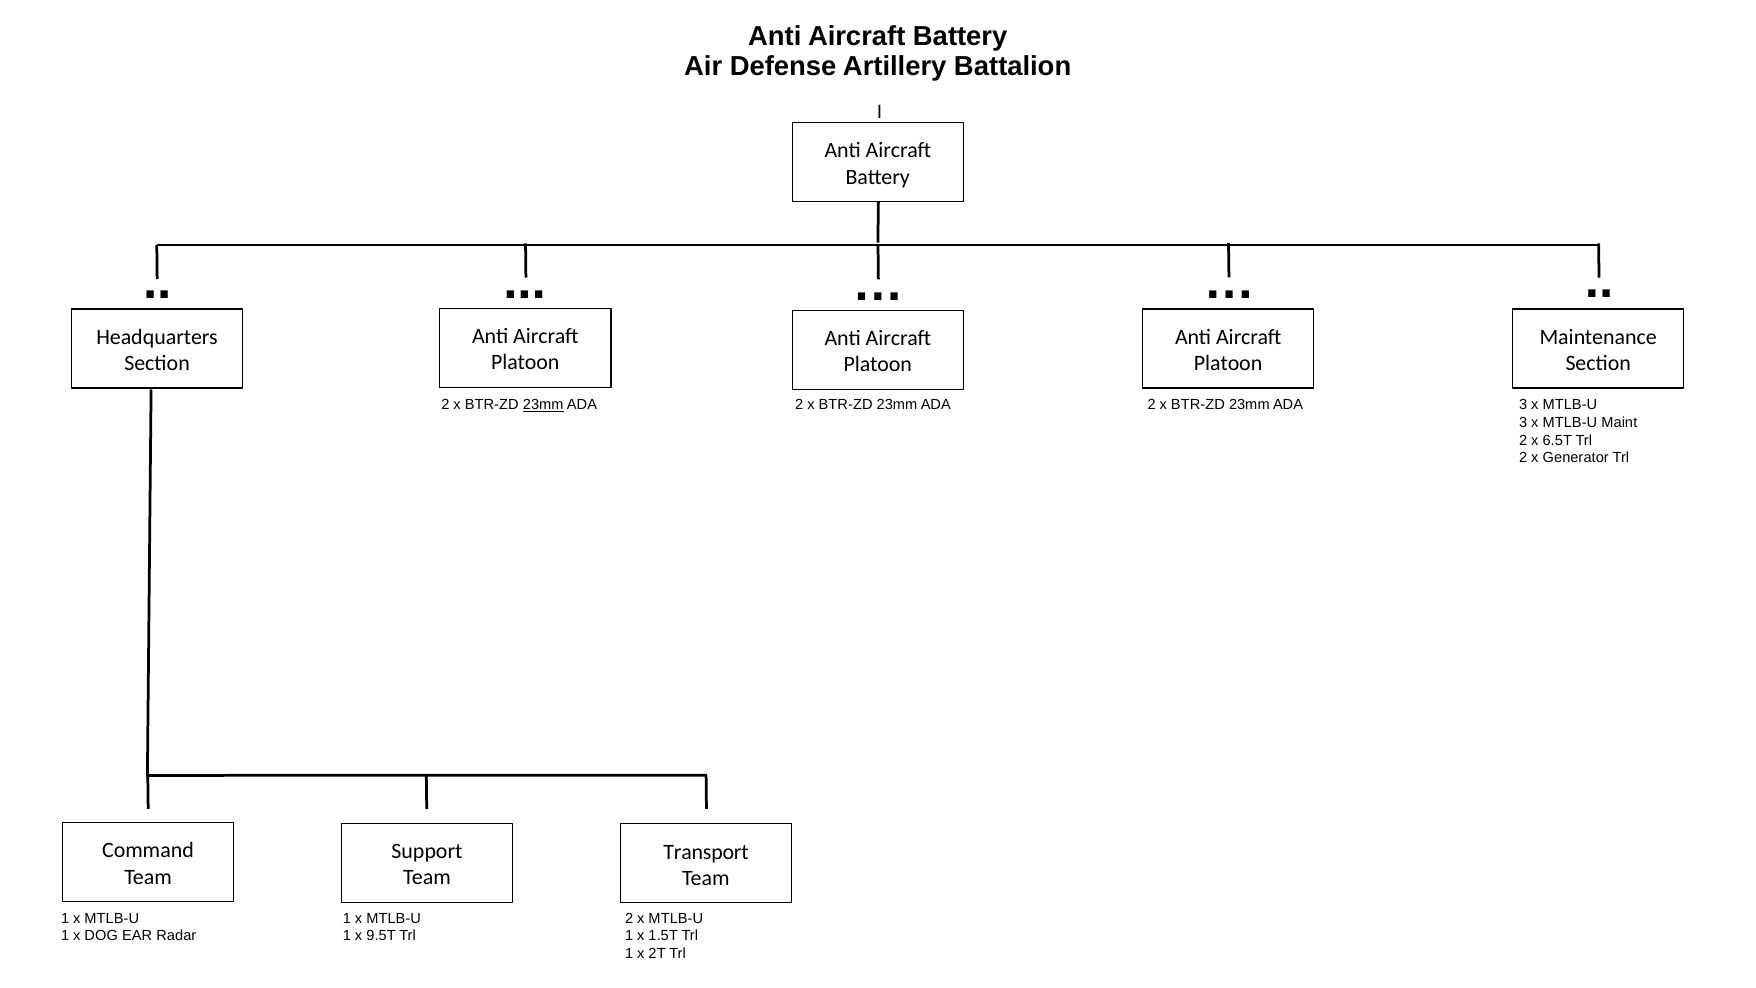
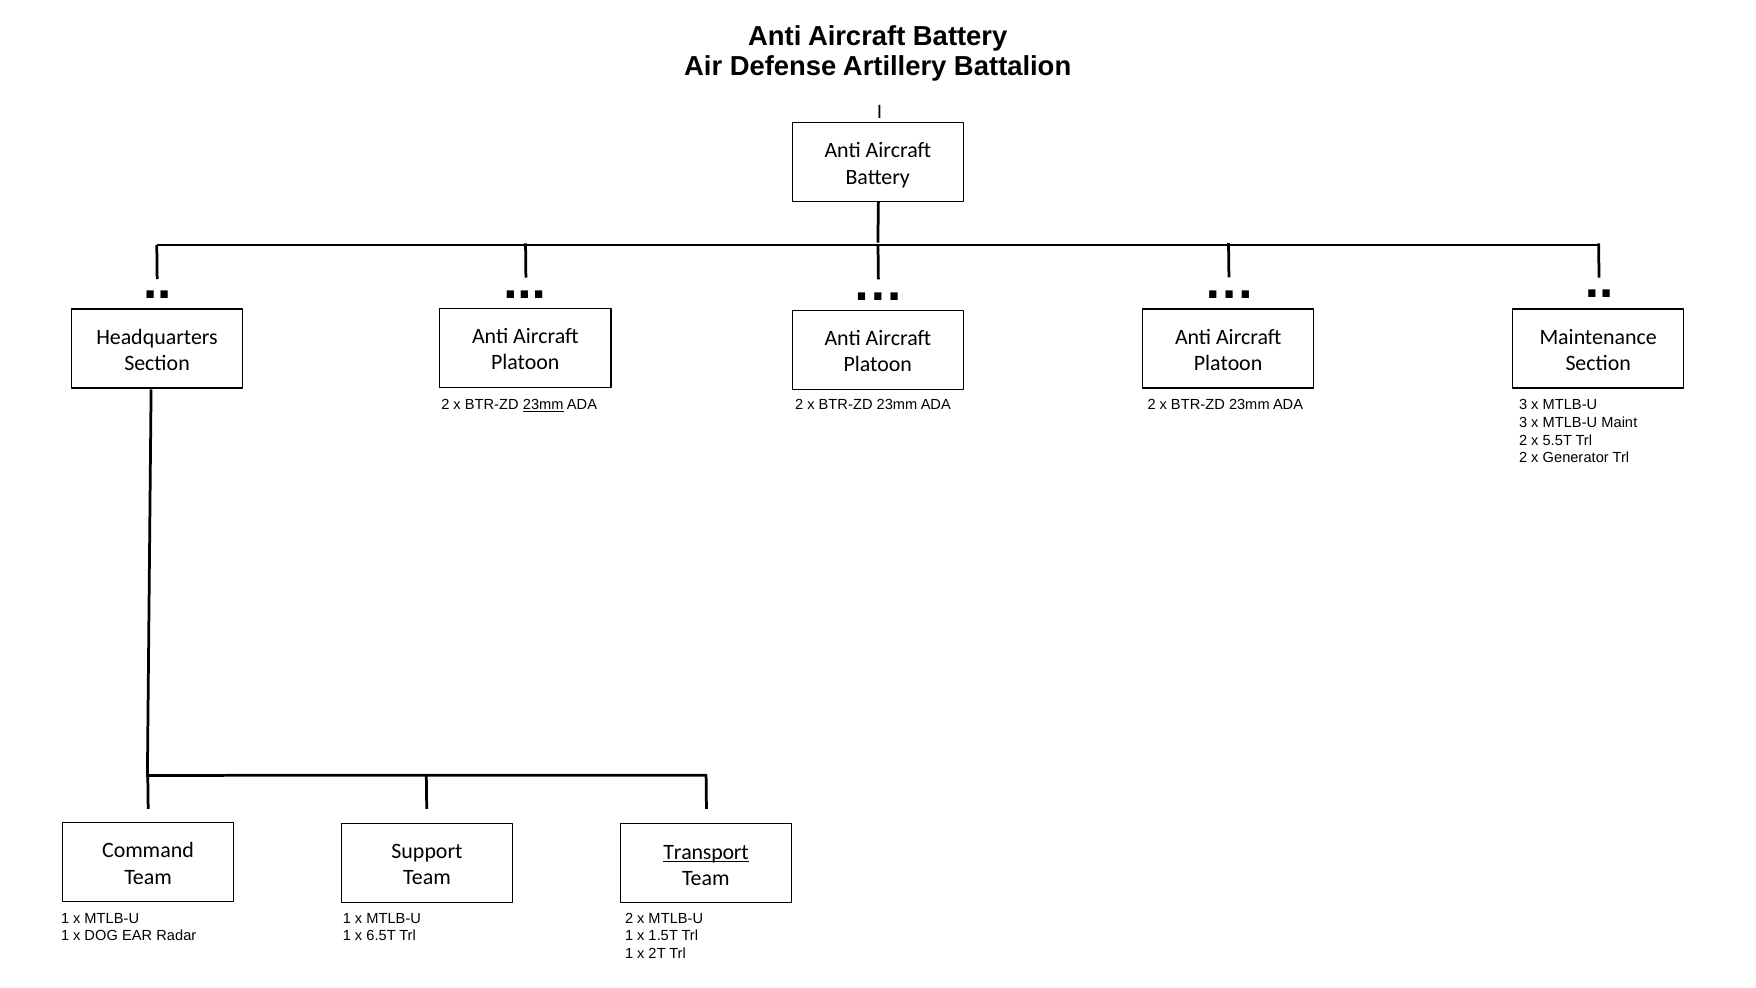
6.5T: 6.5T -> 5.5T
Transport underline: none -> present
9.5T: 9.5T -> 6.5T
